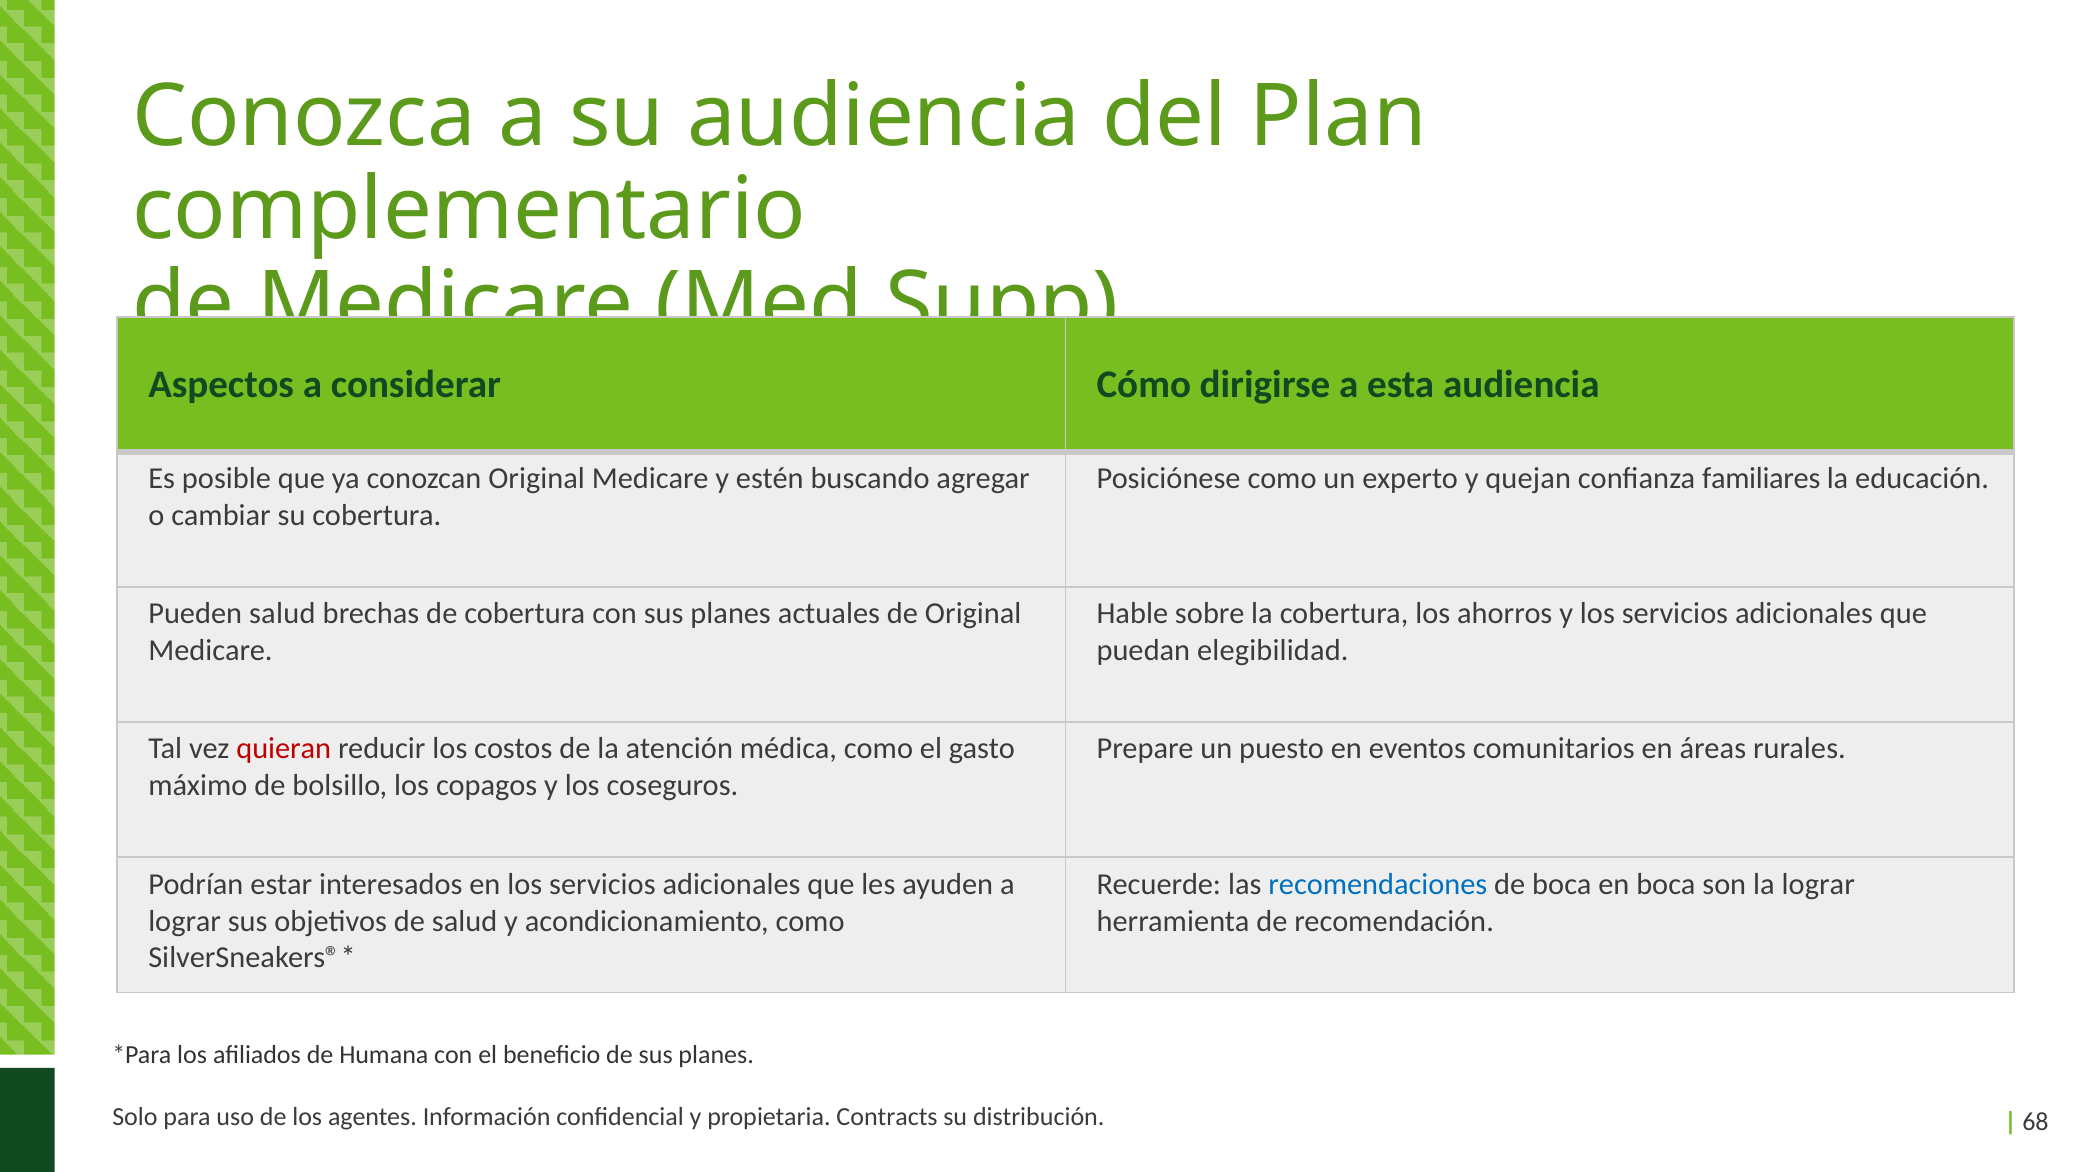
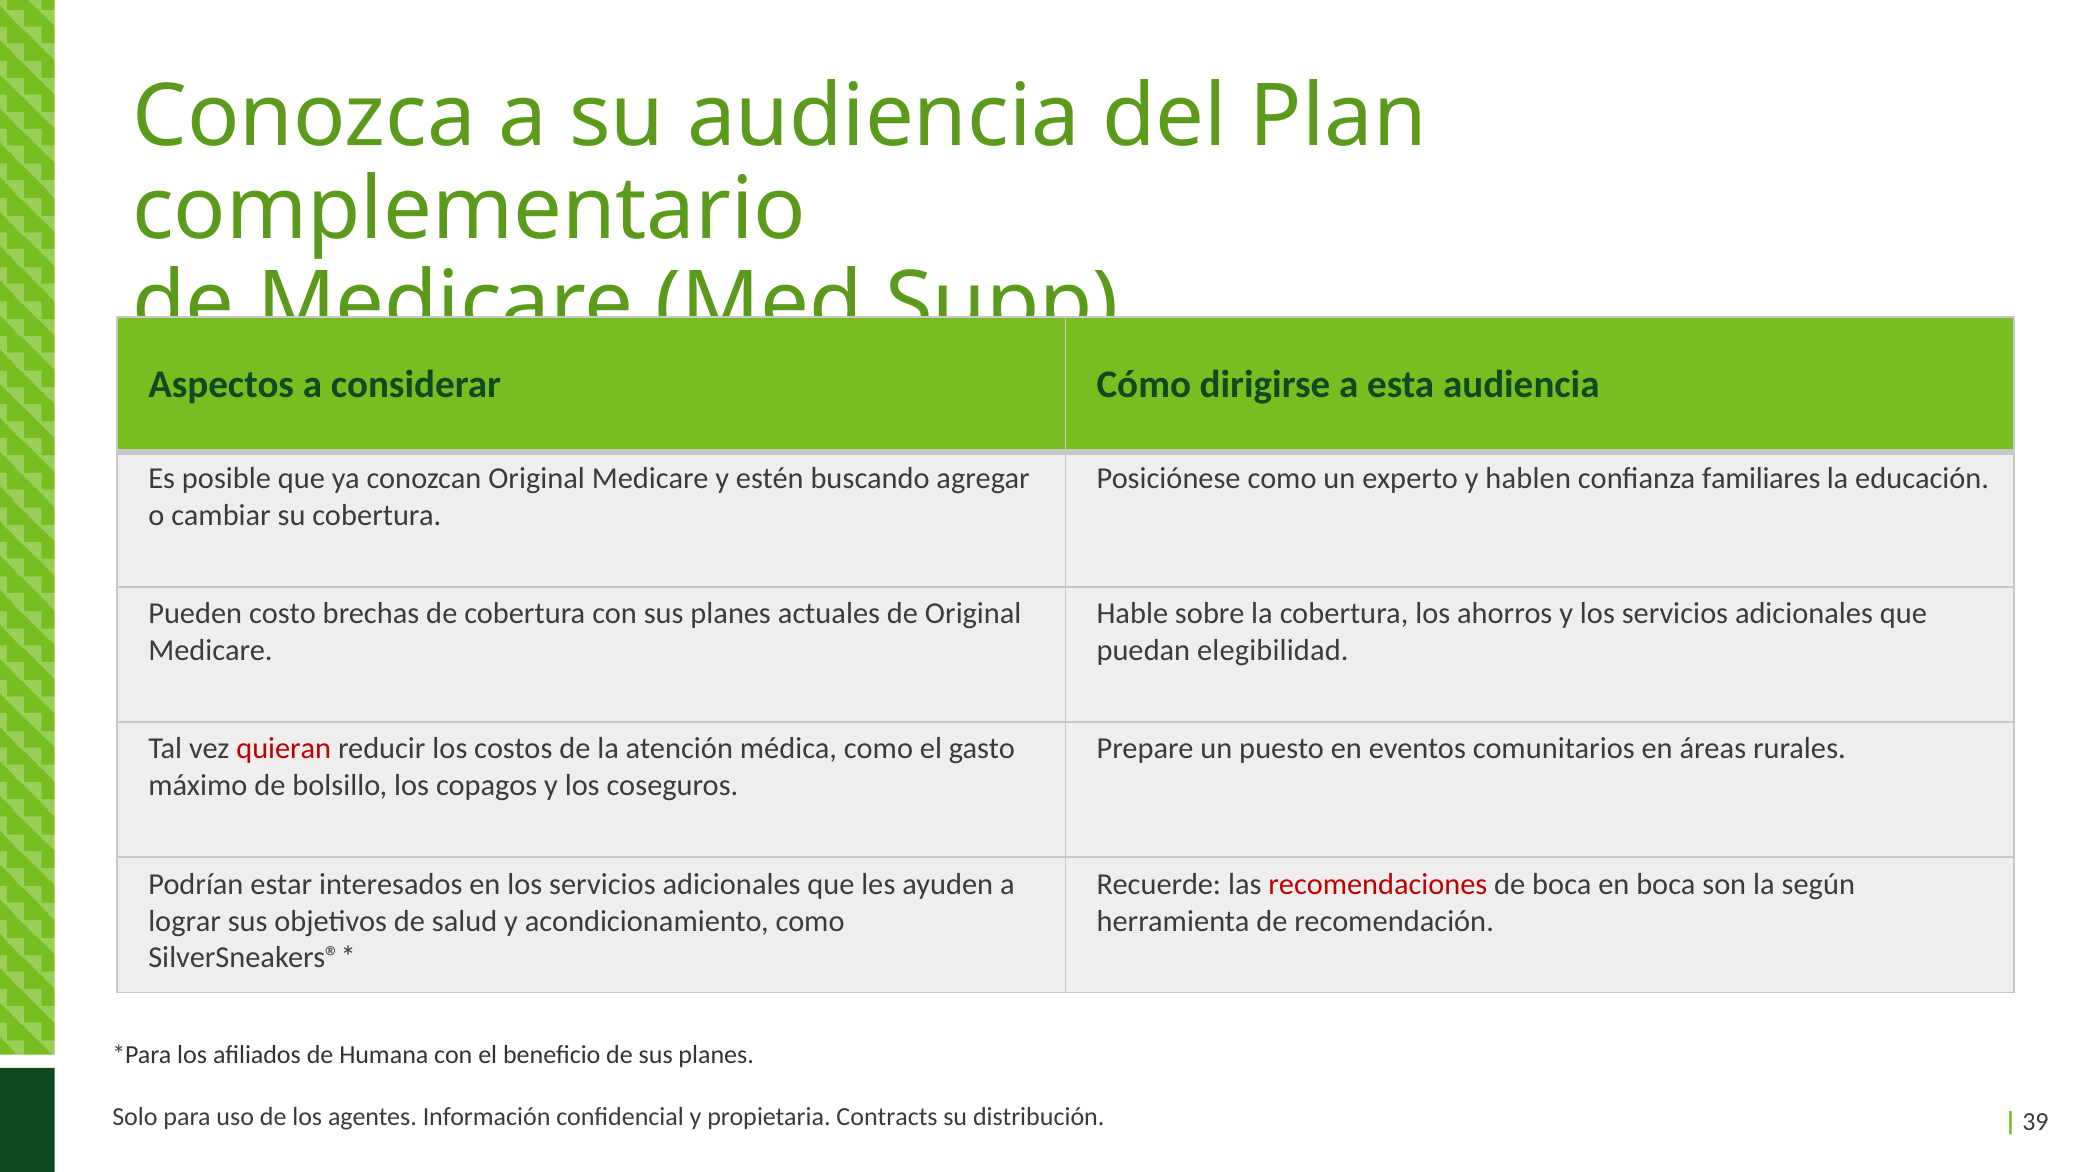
quejan: quejan -> hablen
Pueden salud: salud -> costo
recomendaciones colour: blue -> red
la lograr: lograr -> según
68: 68 -> 39
